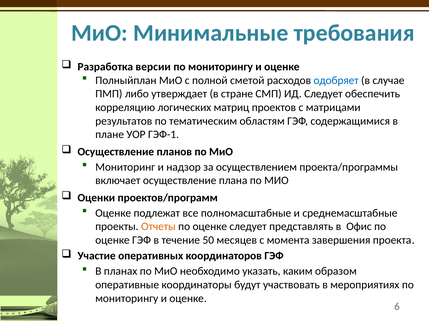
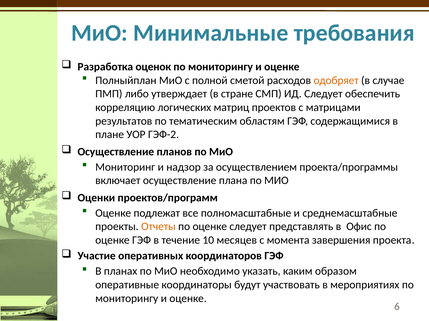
версии: версии -> оценок
одобряет colour: blue -> orange
ГЭФ-1: ГЭФ-1 -> ГЭФ-2
50: 50 -> 10
